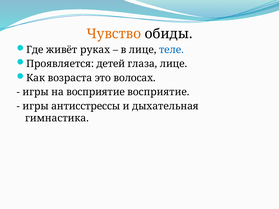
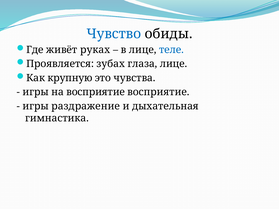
Чувство colour: orange -> blue
детей: детей -> зубах
возраста: возраста -> крупную
волосах: волосах -> чувства
антисстрессы: антисстрессы -> раздражение
